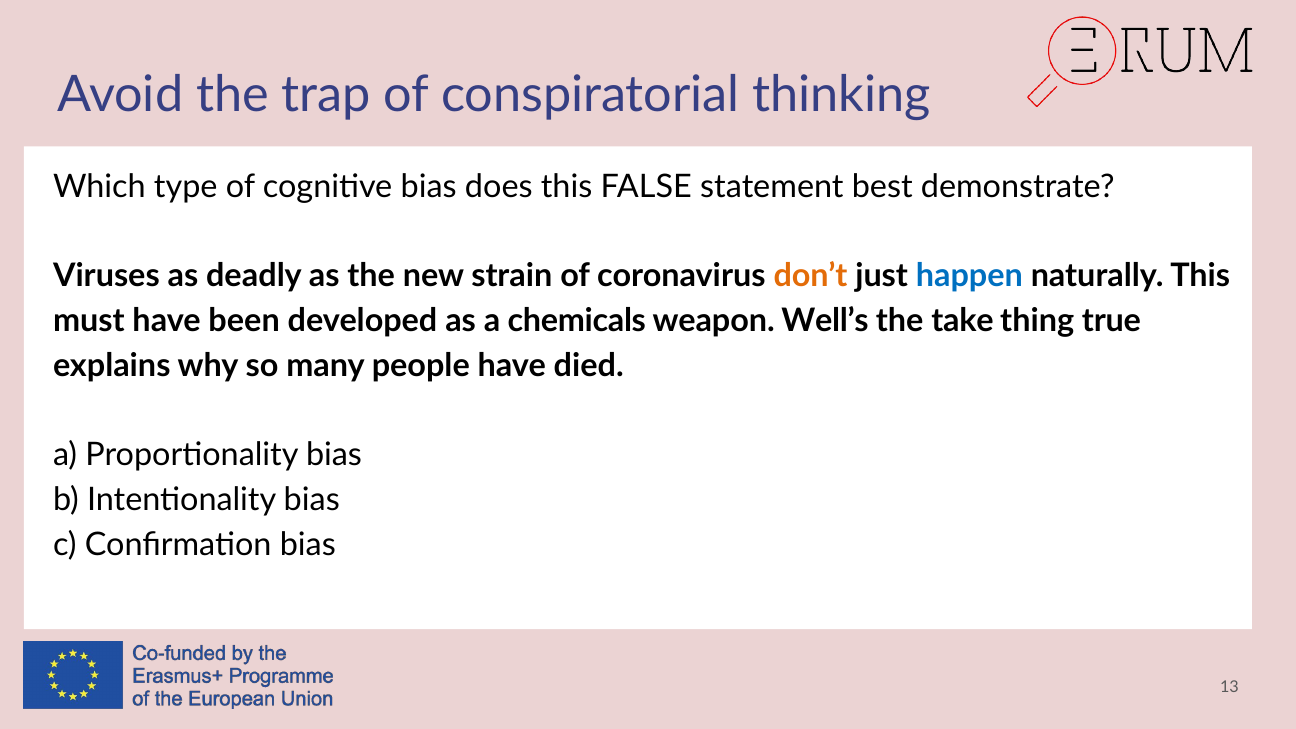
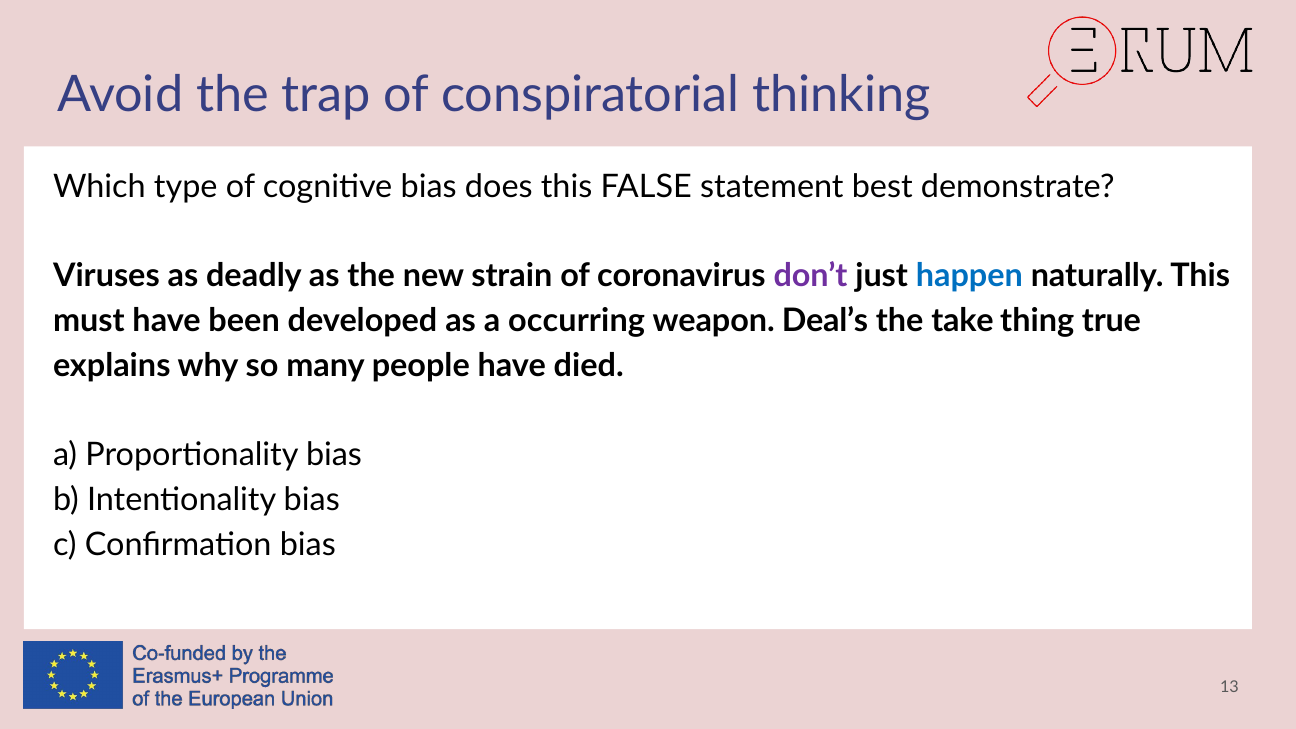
don’t colour: orange -> purple
chemicals: chemicals -> occurring
Well’s: Well’s -> Deal’s
